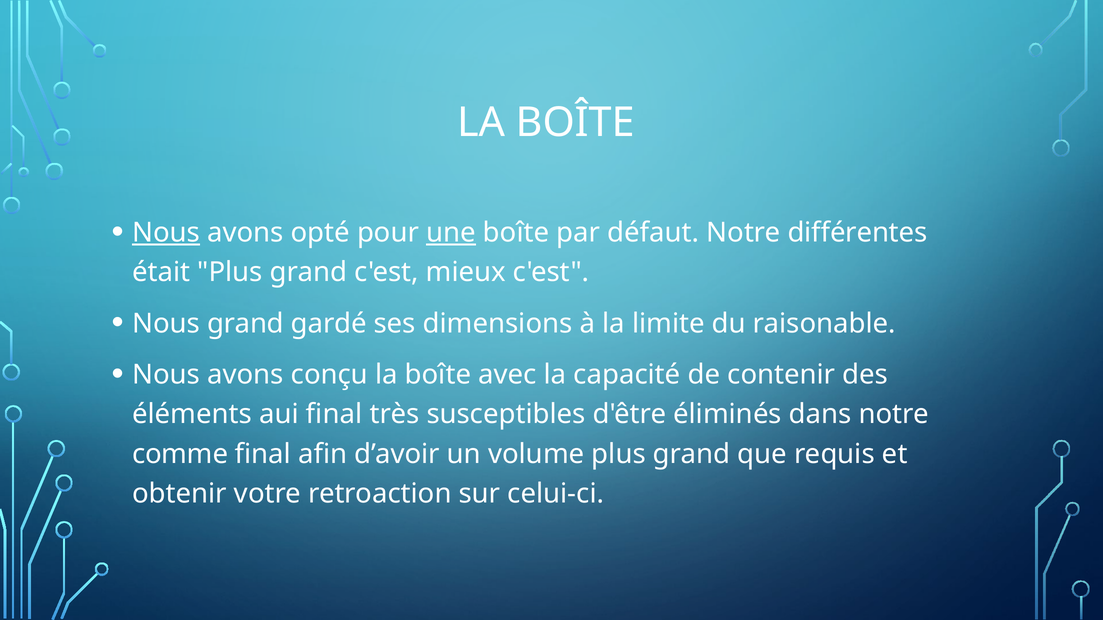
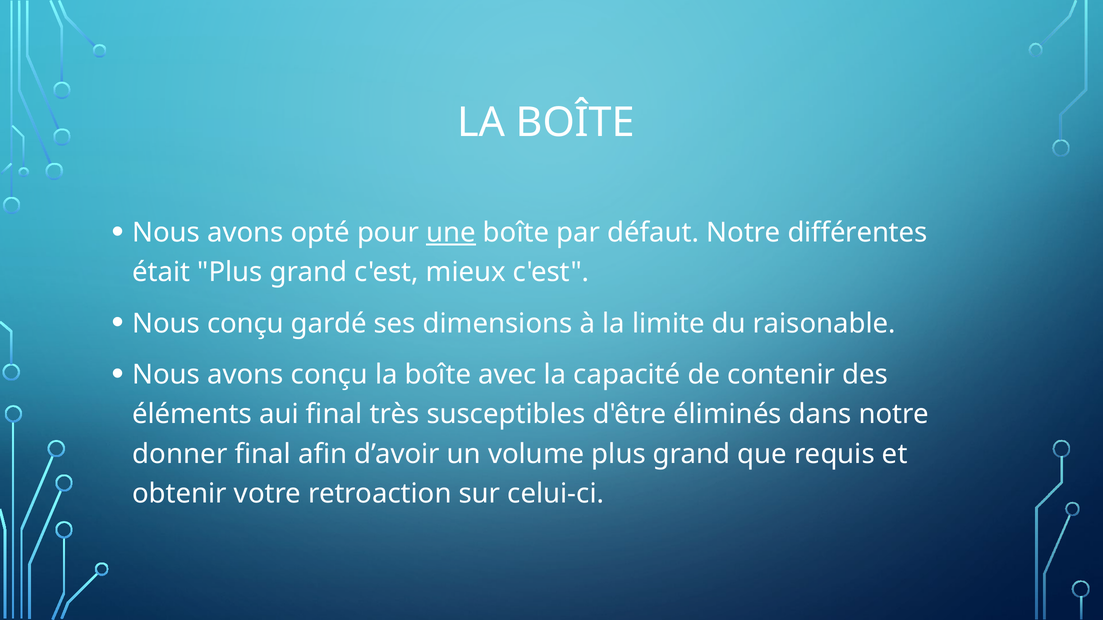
Nous at (166, 233) underline: present -> none
Nous grand: grand -> conçu
comme: comme -> donner
